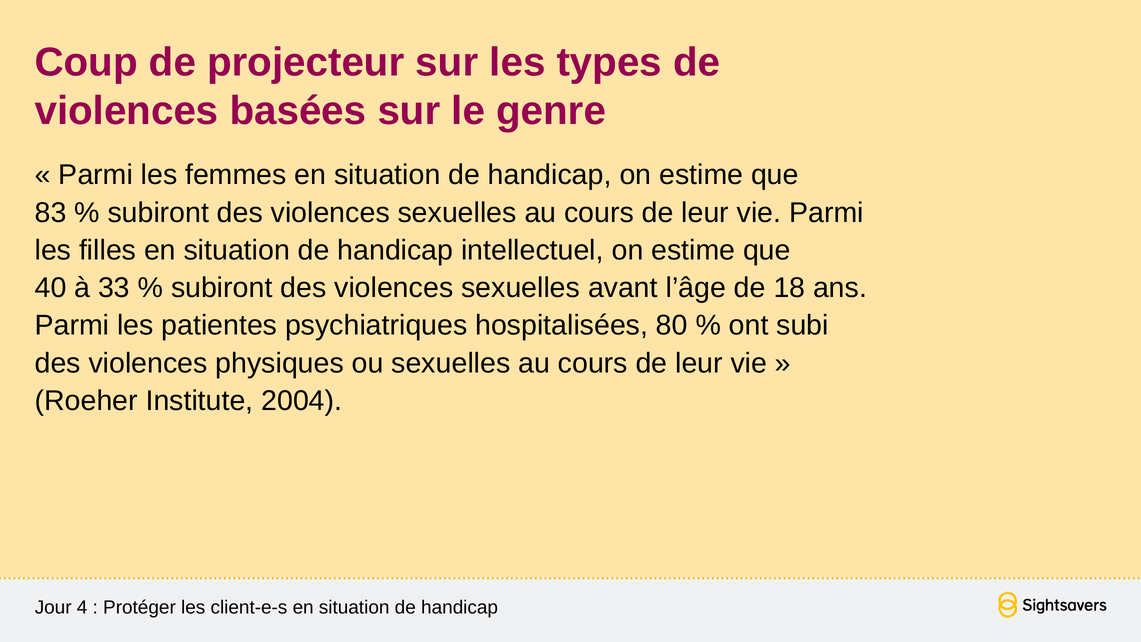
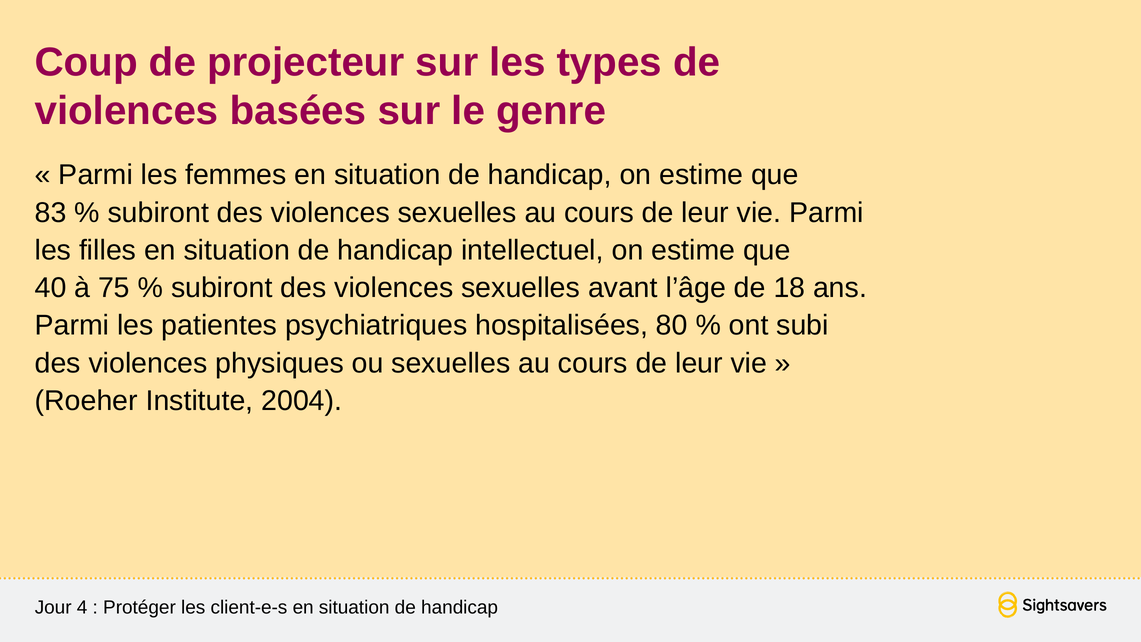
33: 33 -> 75
